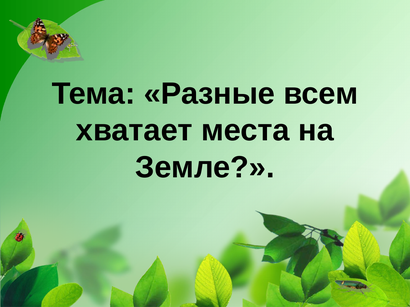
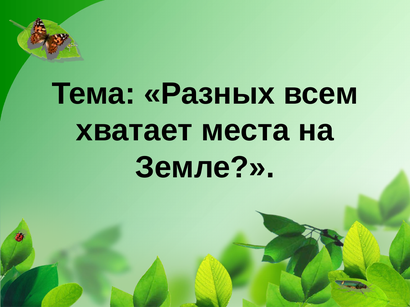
Разные: Разные -> Разных
